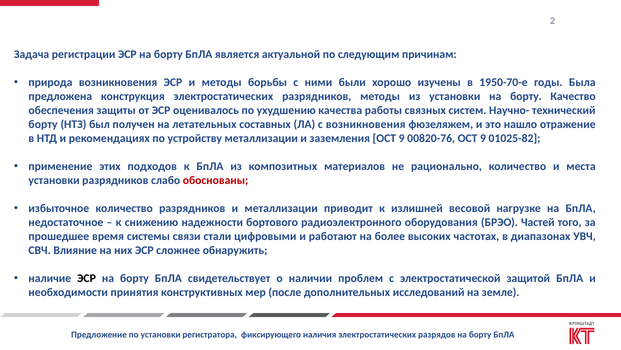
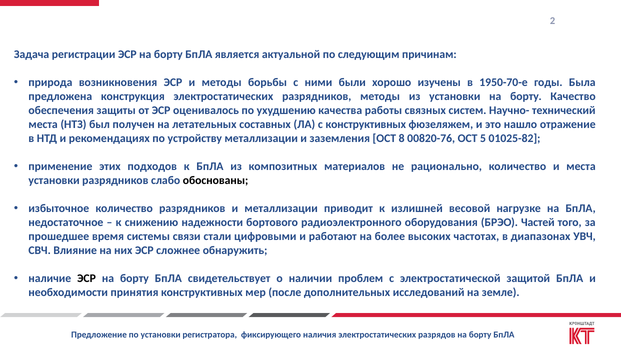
борту at (43, 124): борту -> места
с возникновения: возникновения -> конструктивных
заземления ОСТ 9: 9 -> 8
00820-76 ОСТ 9: 9 -> 5
обоснованы colour: red -> black
